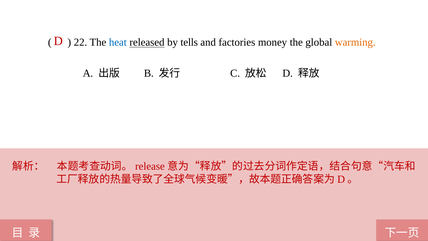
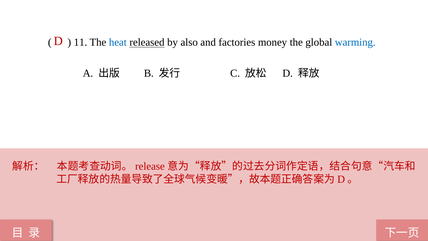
22: 22 -> 11
tells: tells -> also
warming colour: orange -> blue
